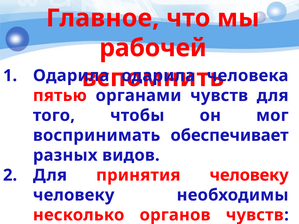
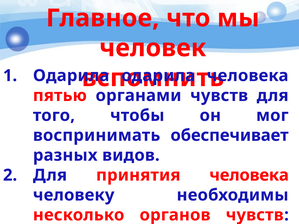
рабочей: рабочей -> человек
принятия человеку: человеку -> человека
